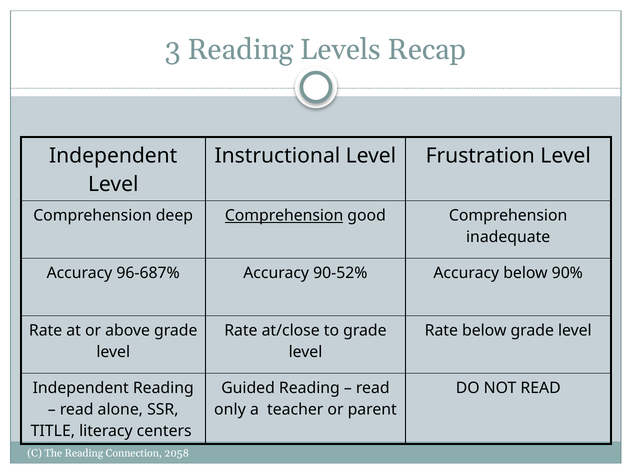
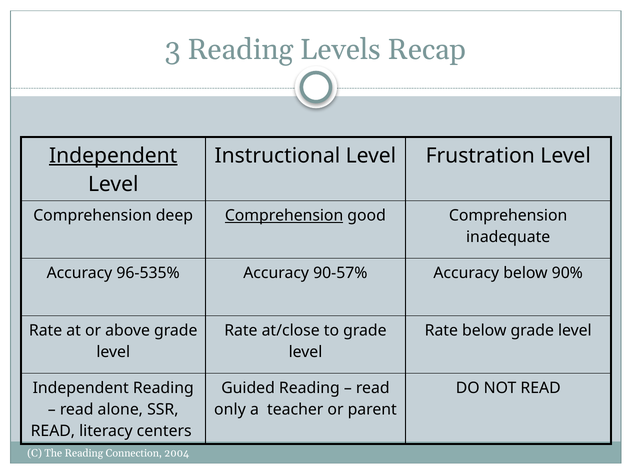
Independent at (113, 156) underline: none -> present
96-687%: 96-687% -> 96-535%
90-52%: 90-52% -> 90-57%
TITLE at (53, 431): TITLE -> READ
2058: 2058 -> 2004
